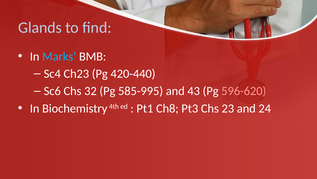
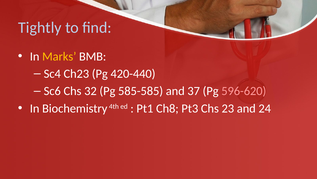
Glands: Glands -> Tightly
Marks colour: light blue -> yellow
585-995: 585-995 -> 585-585
43: 43 -> 37
